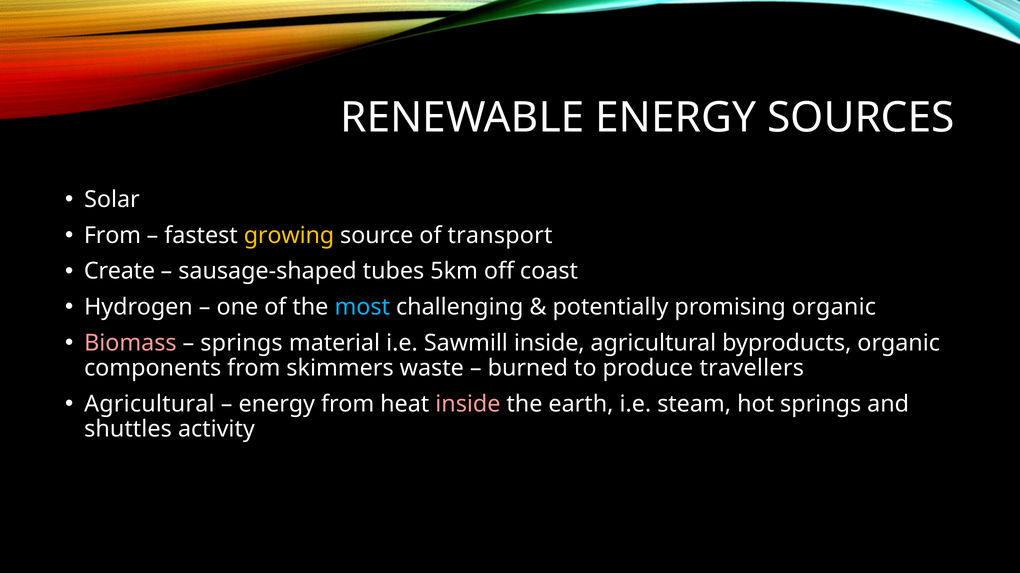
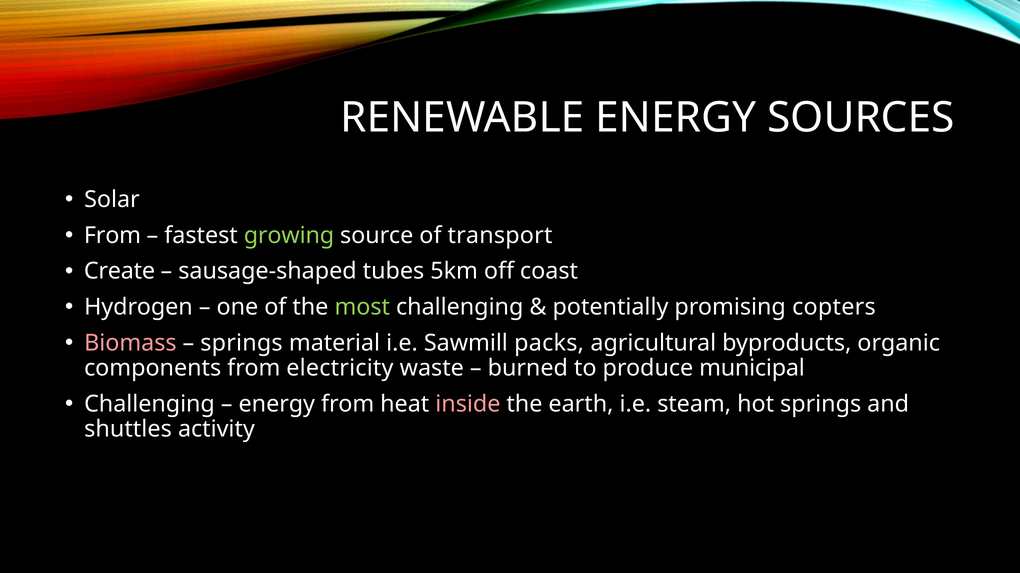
growing colour: yellow -> light green
most colour: light blue -> light green
promising organic: organic -> copters
Sawmill inside: inside -> packs
skimmers: skimmers -> electricity
travellers: travellers -> municipal
Agricultural at (149, 404): Agricultural -> Challenging
